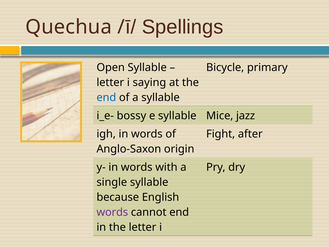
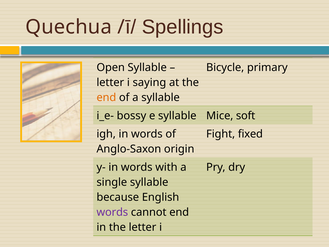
end at (106, 97) colour: blue -> orange
jazz: jazz -> soft
after: after -> fixed
